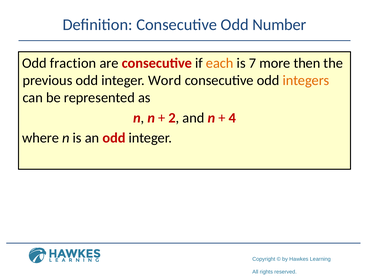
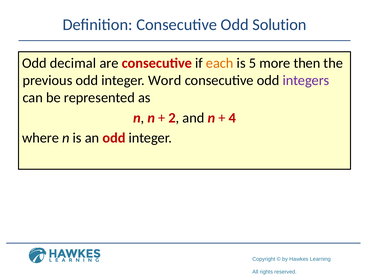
Number: Number -> Solution
fraction: fraction -> decimal
7: 7 -> 5
integers colour: orange -> purple
